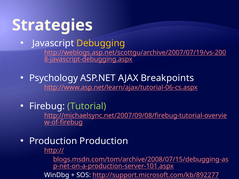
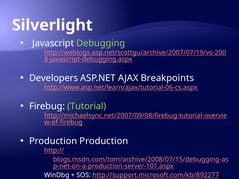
Strategies: Strategies -> Silverlight
Debugging colour: yellow -> light green
Psychology: Psychology -> Developers
